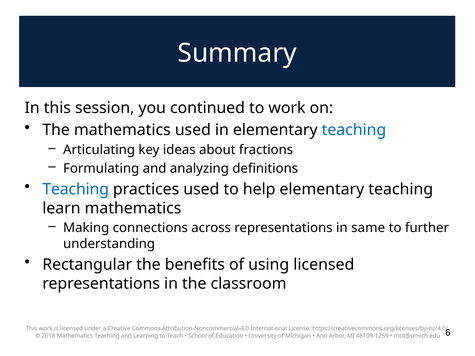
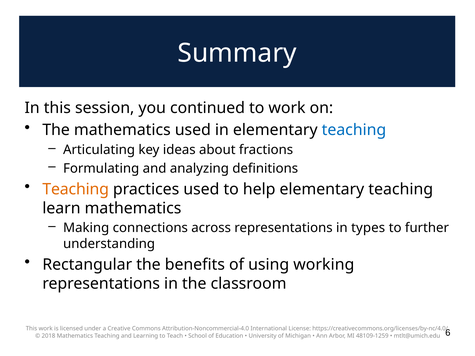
Teaching at (76, 189) colour: blue -> orange
same: same -> types
using licensed: licensed -> working
